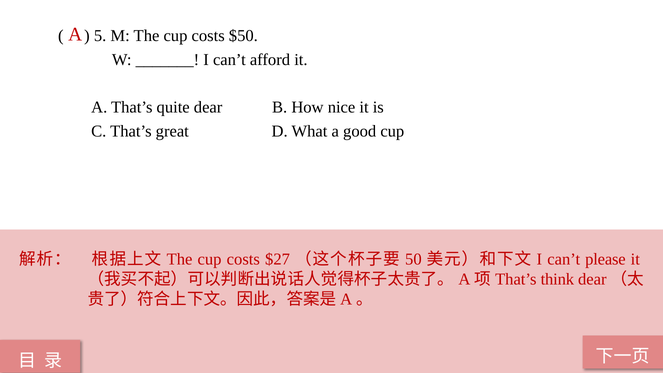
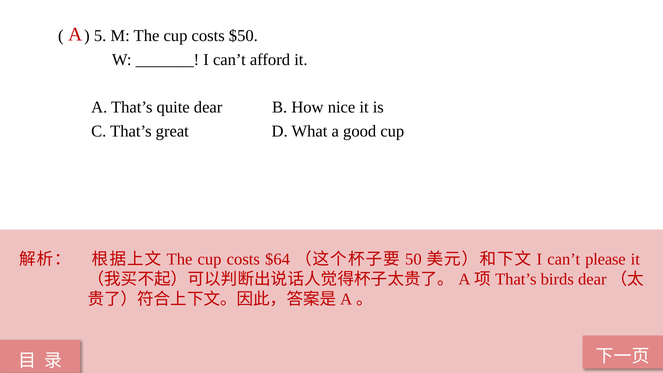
$27: $27 -> $64
think: think -> birds
